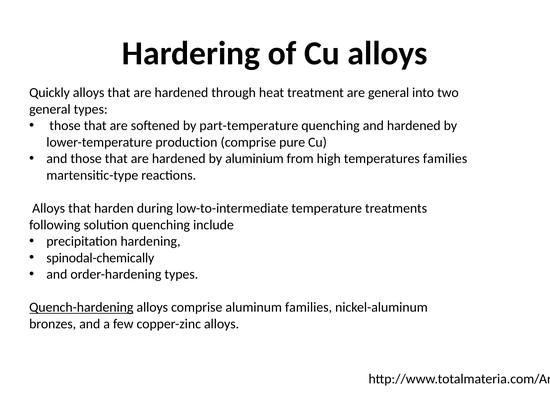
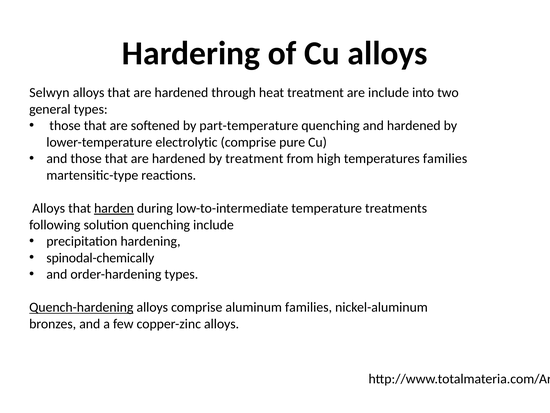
Quickly: Quickly -> Selwyn
are general: general -> include
production: production -> electrolytic
by aluminium: aluminium -> treatment
harden underline: none -> present
